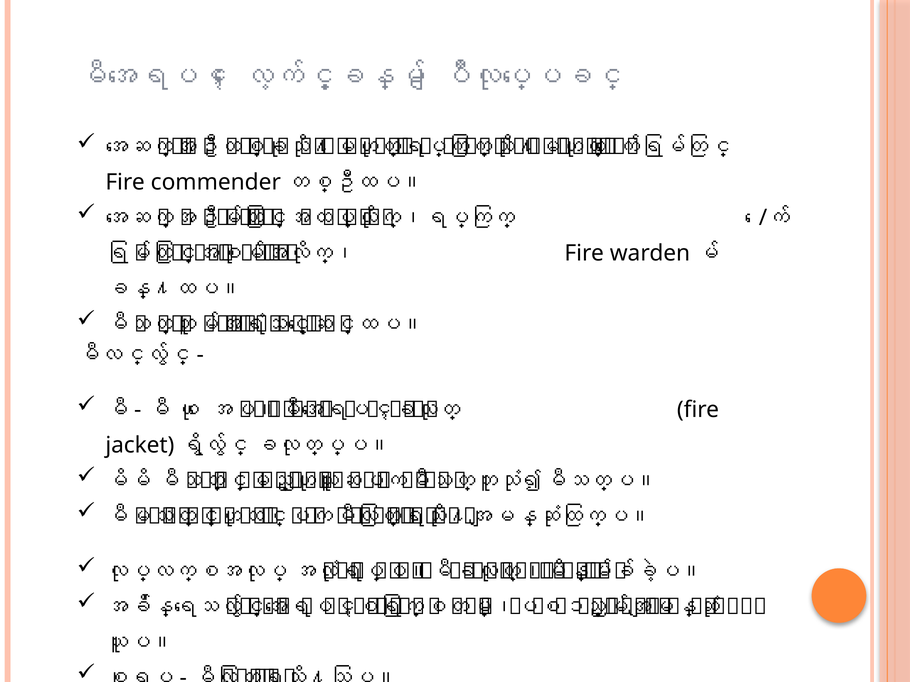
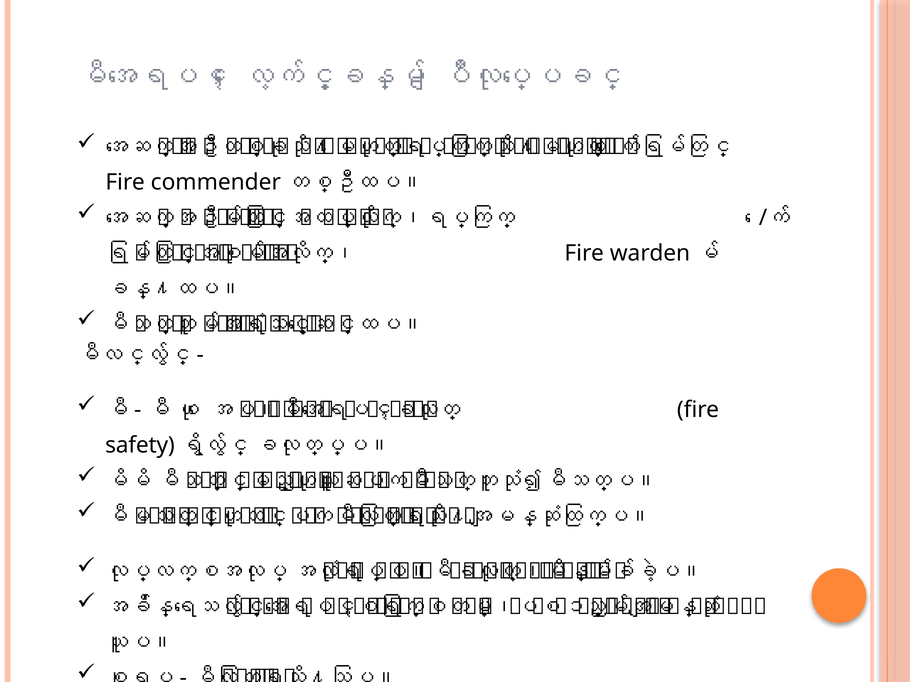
jacket: jacket -> safety
